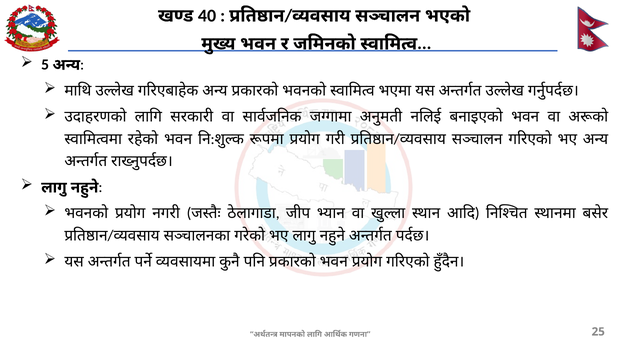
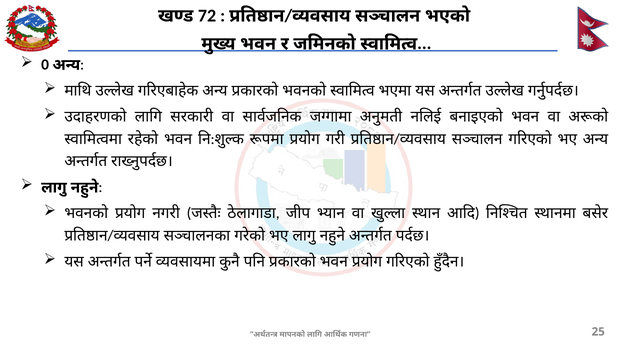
40: 40 -> 72
5: 5 -> 0
